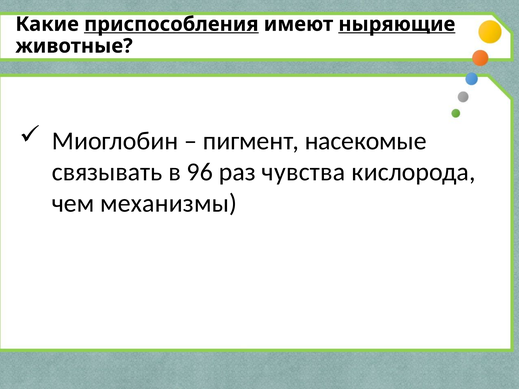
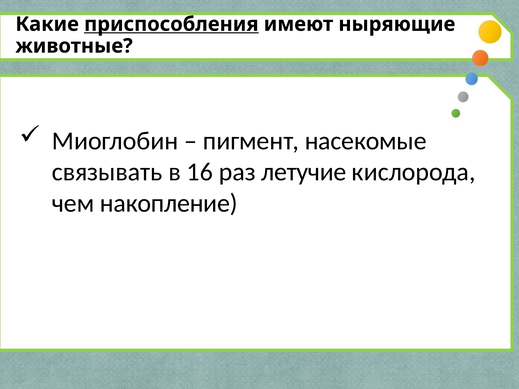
ныряющие underline: present -> none
96: 96 -> 16
чувства: чувства -> летучие
механизмы: механизмы -> накопление
